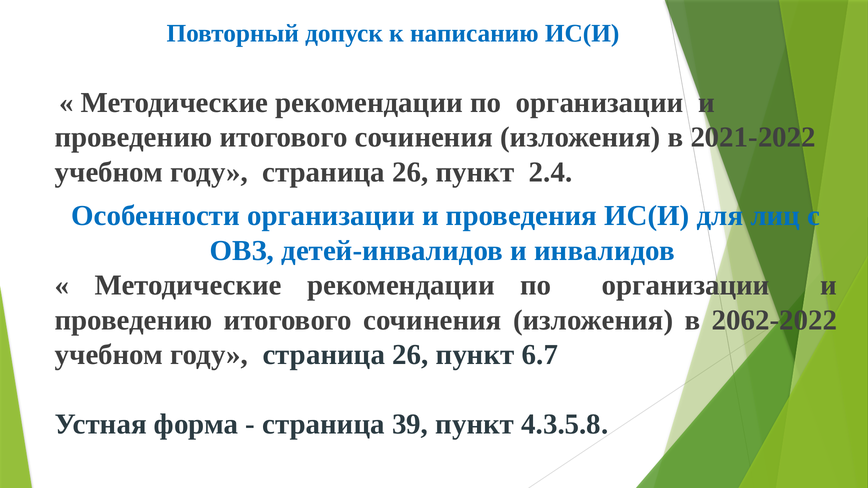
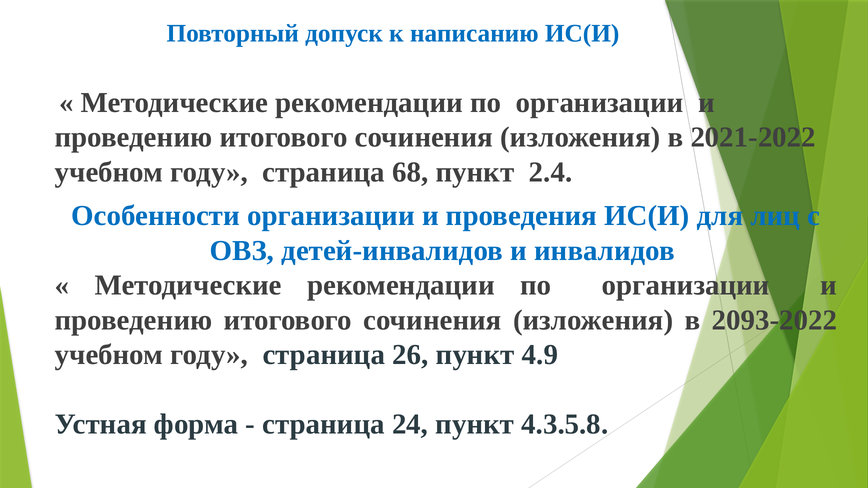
26 at (410, 172): 26 -> 68
2062-2022: 2062-2022 -> 2093-2022
6.7: 6.7 -> 4.9
39: 39 -> 24
